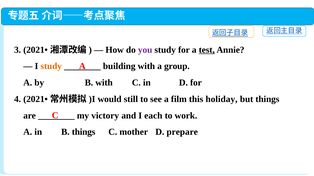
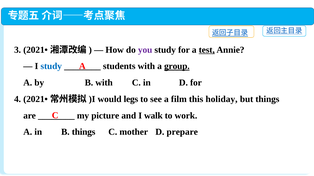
study at (51, 66) colour: orange -> blue
building: building -> students
group underline: none -> present
still: still -> legs
victory: victory -> picture
each: each -> walk
